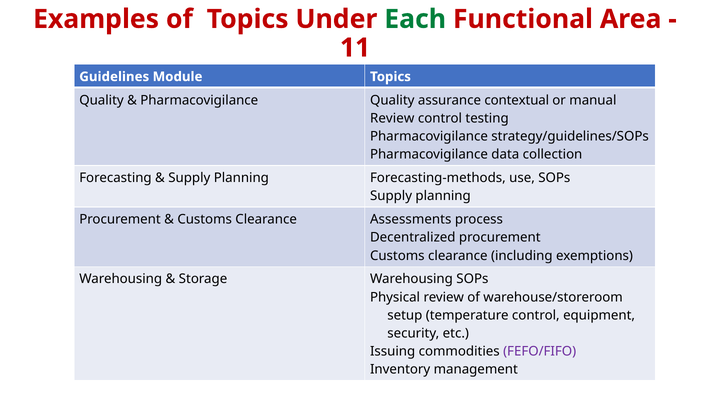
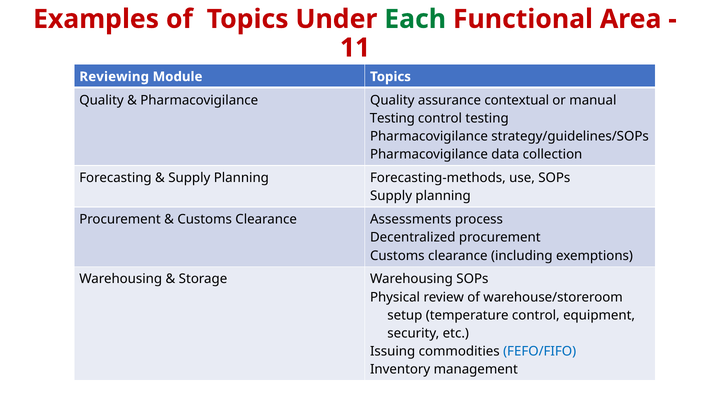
Guidelines: Guidelines -> Reviewing
Review at (392, 118): Review -> Testing
FEFO/FIFO colour: purple -> blue
